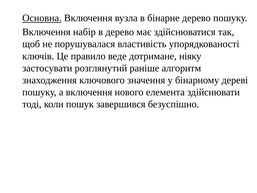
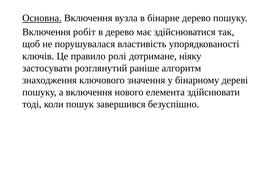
набір: набір -> робіт
веде: веде -> ролі
